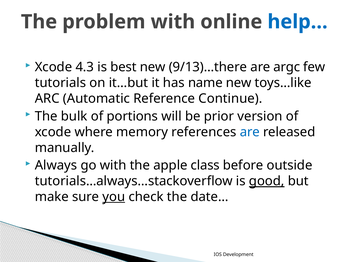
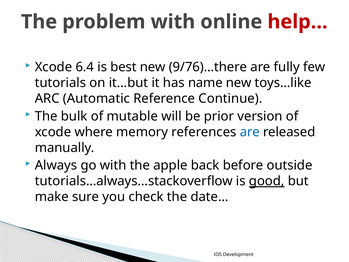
help… colour: blue -> red
4.3: 4.3 -> 6.4
9/13)…there: 9/13)…there -> 9/76)…there
argc: argc -> fully
portions: portions -> mutable
class: class -> back
you underline: present -> none
